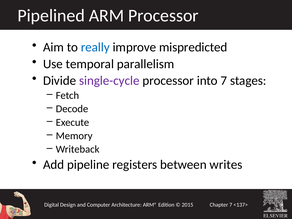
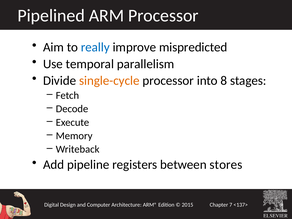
single-cycle colour: purple -> orange
into 7: 7 -> 8
writes: writes -> stores
